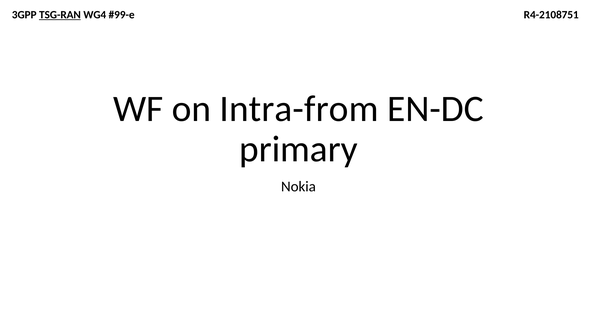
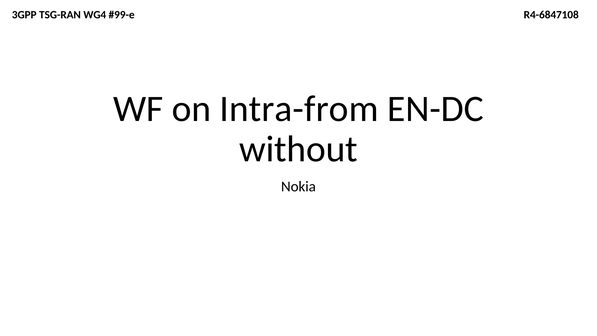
TSG-RAN underline: present -> none
R4-2108751: R4-2108751 -> R4-6847108
primary: primary -> without
